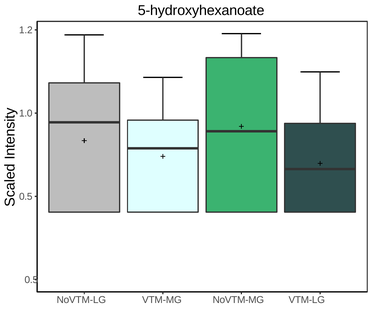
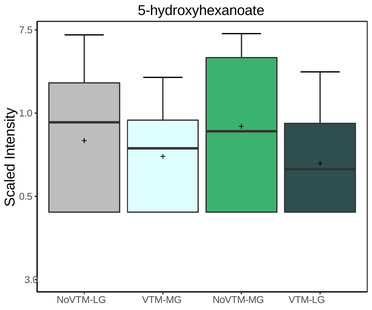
1.2: 1.2 -> 7.5
0.5 at (31, 280): 0.5 -> 3.0
